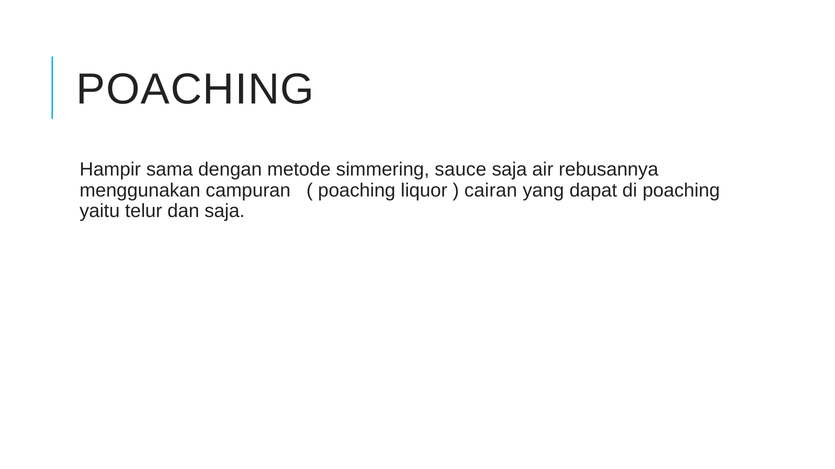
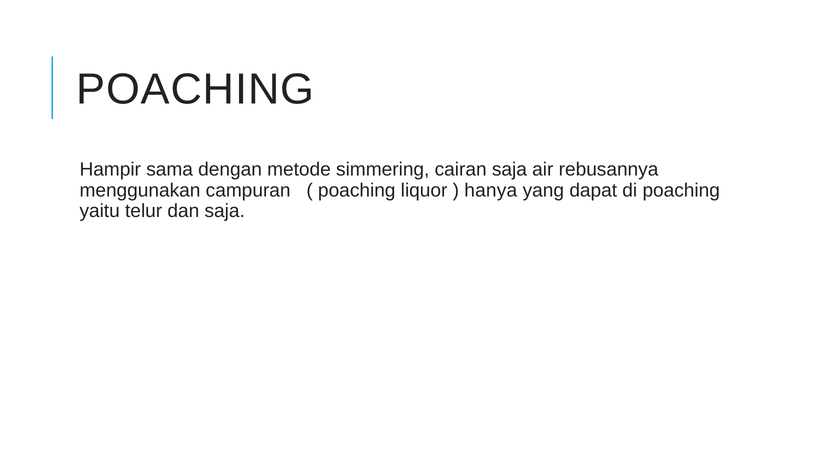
sauce: sauce -> cairan
cairan: cairan -> hanya
